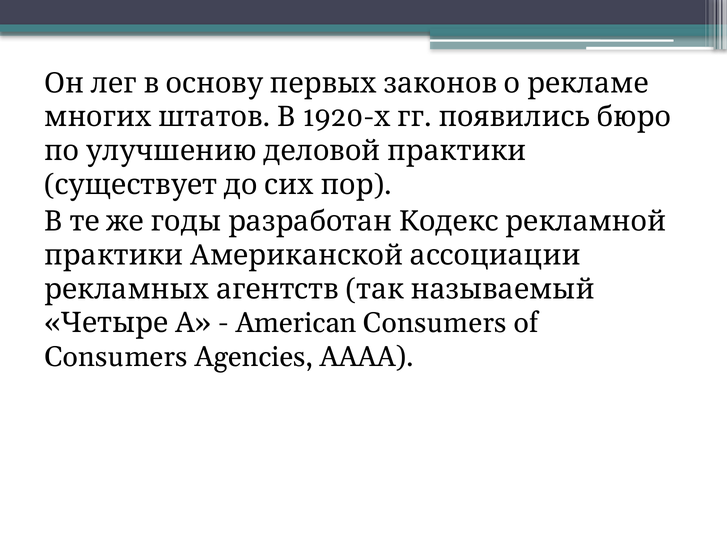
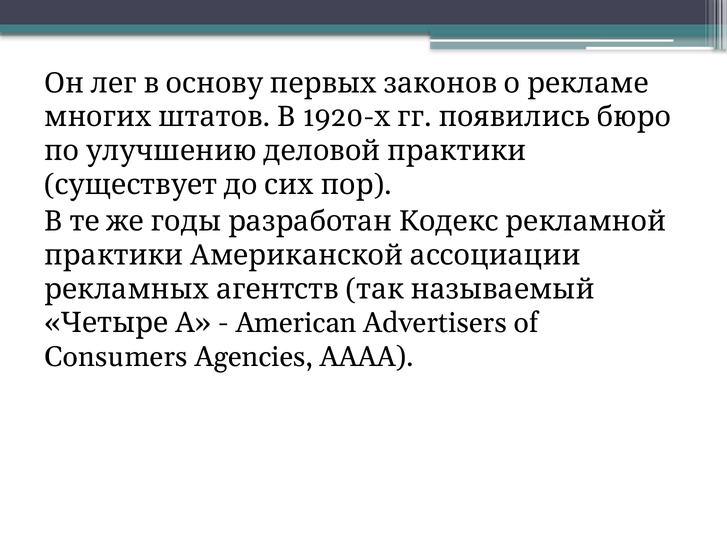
American Consumers: Consumers -> Advertisers
